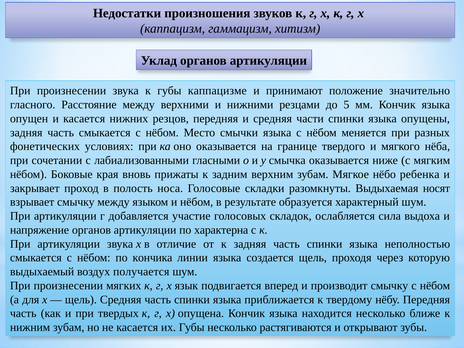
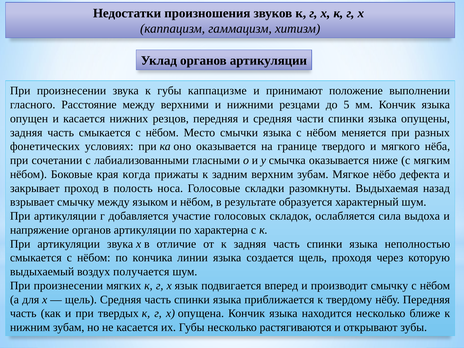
значительно: значительно -> выполнении
вновь: вновь -> когда
ребенка: ребенка -> дефекта
носят: носят -> назад
